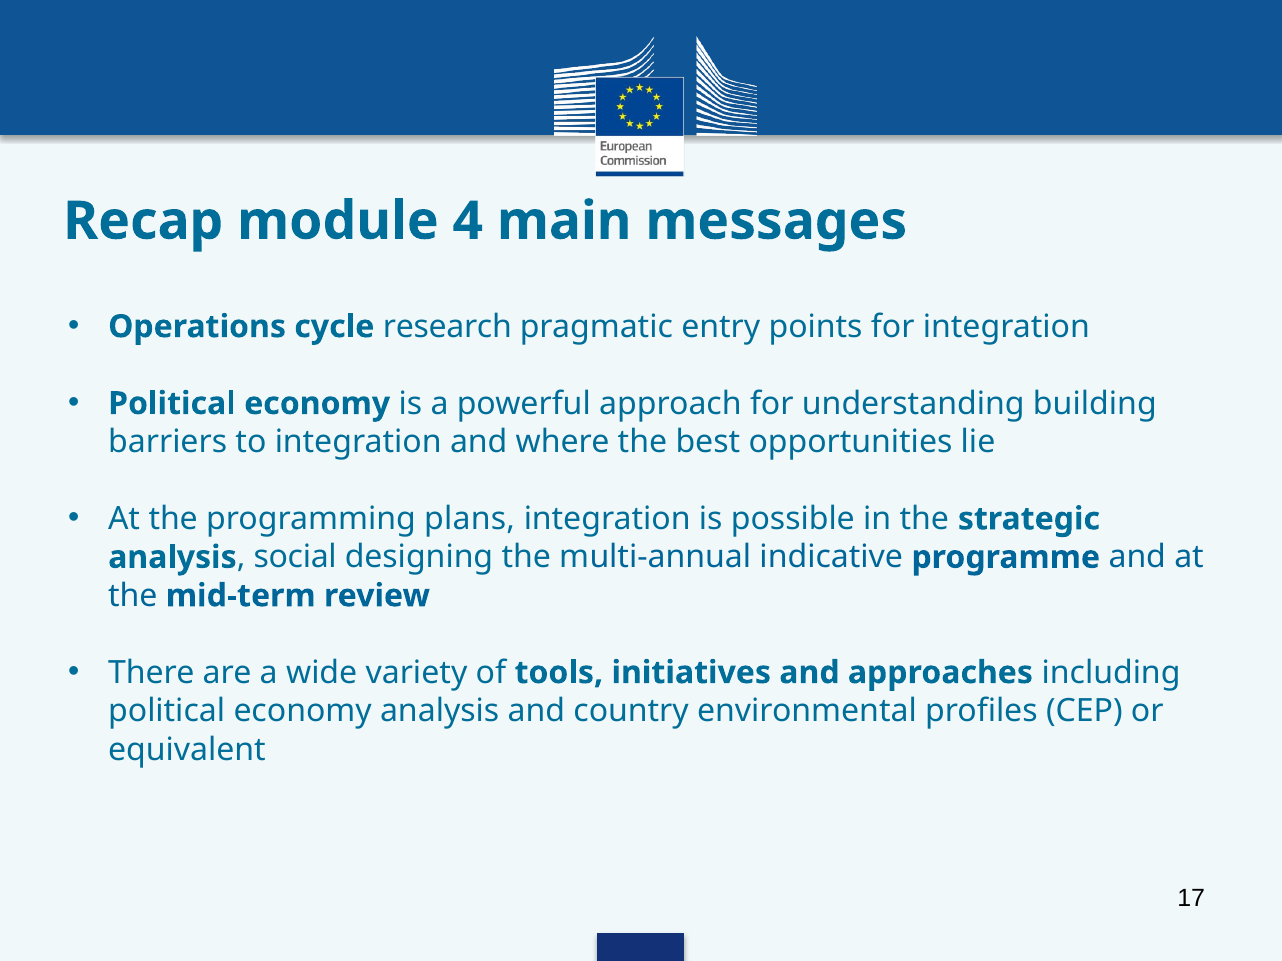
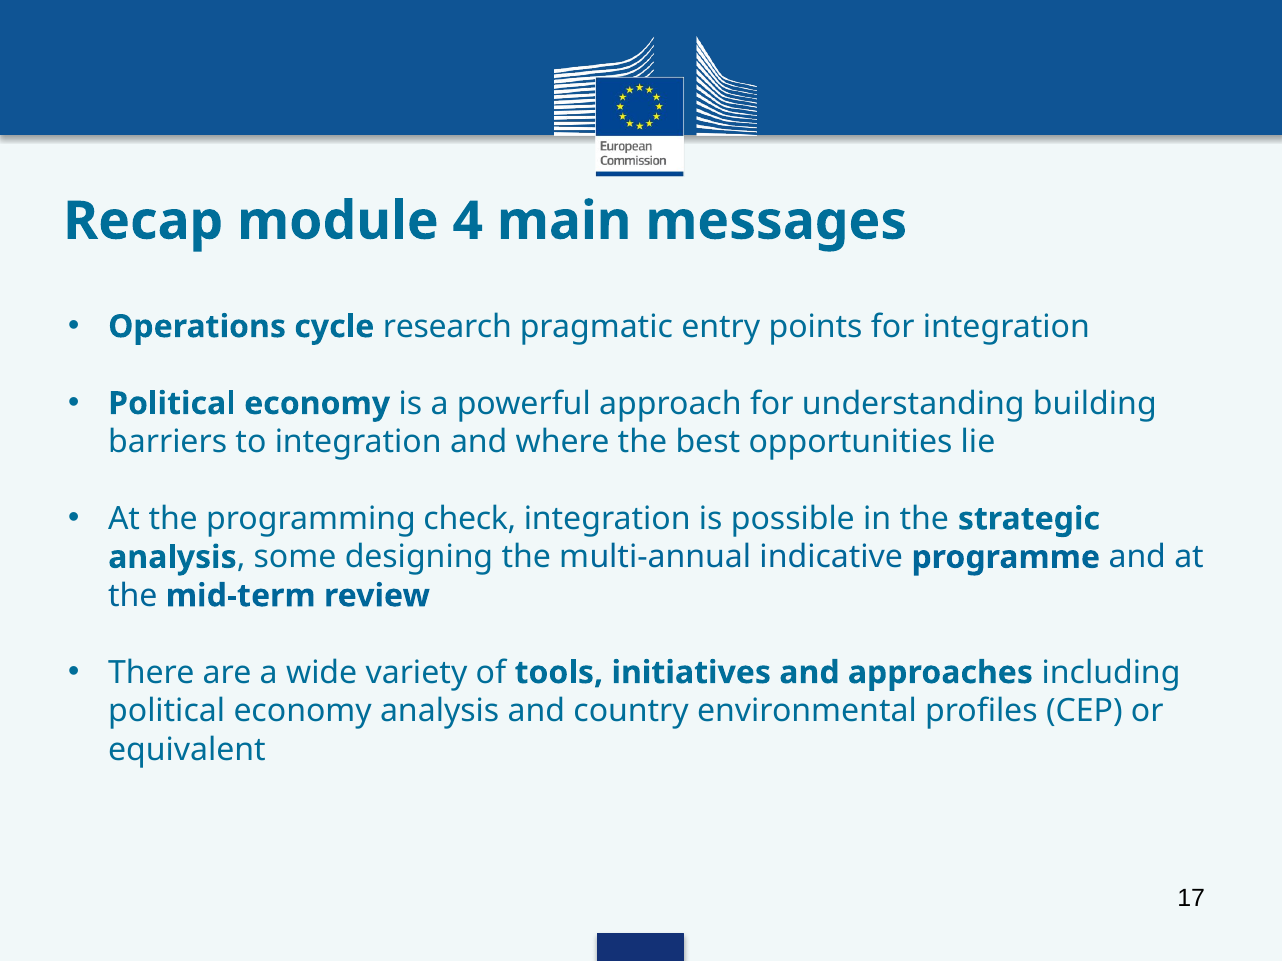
plans: plans -> check
social: social -> some
